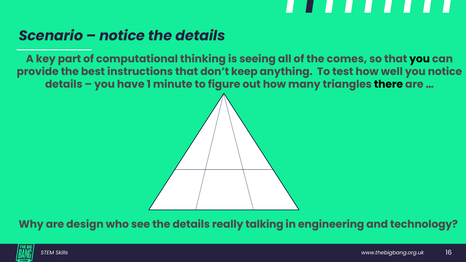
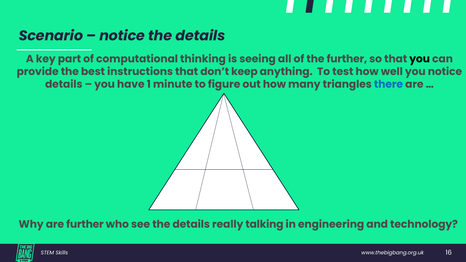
the comes: comes -> further
there colour: black -> blue
are design: design -> further
